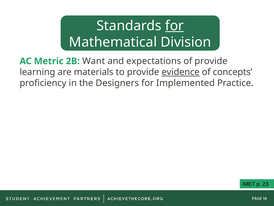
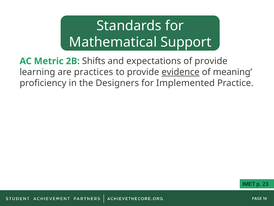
for at (174, 26) underline: present -> none
Division: Division -> Support
Want: Want -> Shifts
materials: materials -> practices
concepts: concepts -> meaning
